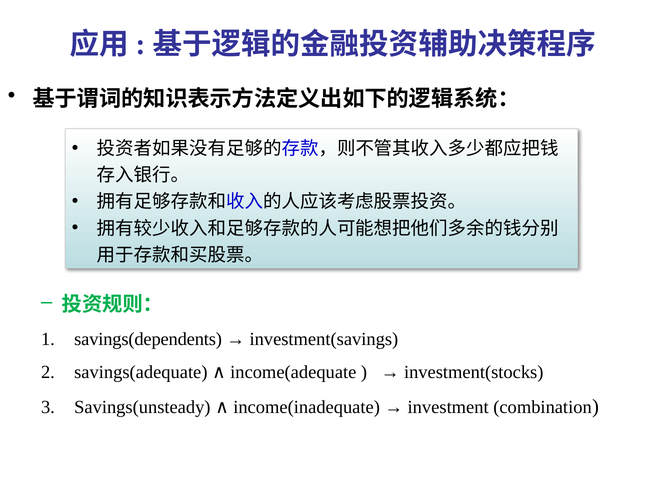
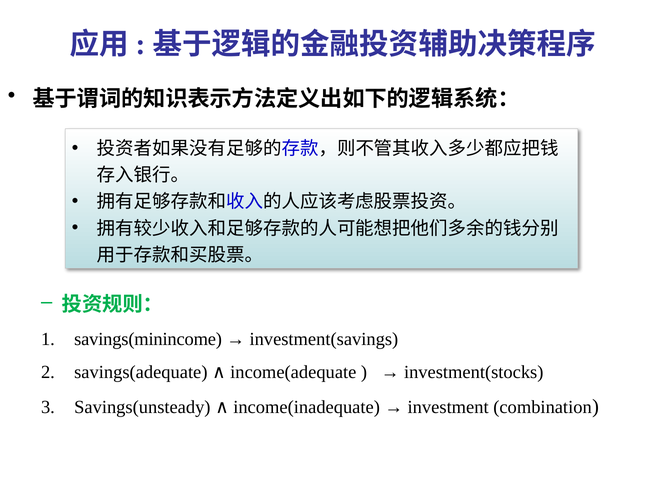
savings(dependents: savings(dependents -> savings(minincome
